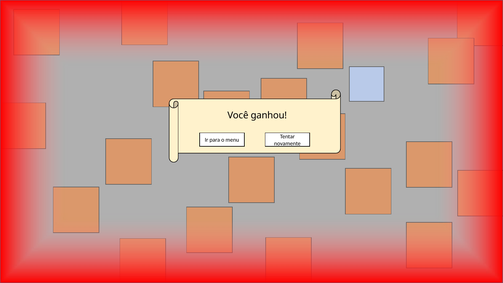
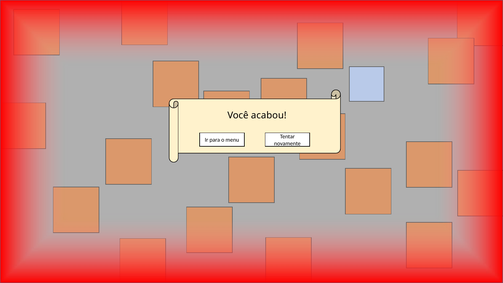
ganhou: ganhou -> acabou
